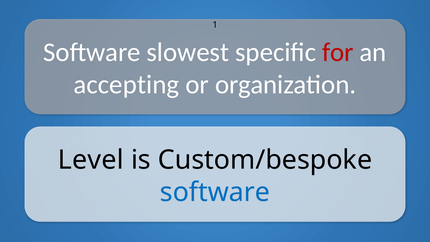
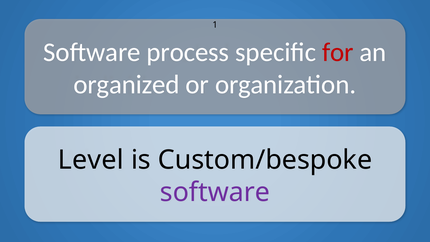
slowest: slowest -> process
accepting: accepting -> organized
software at (215, 192) colour: blue -> purple
